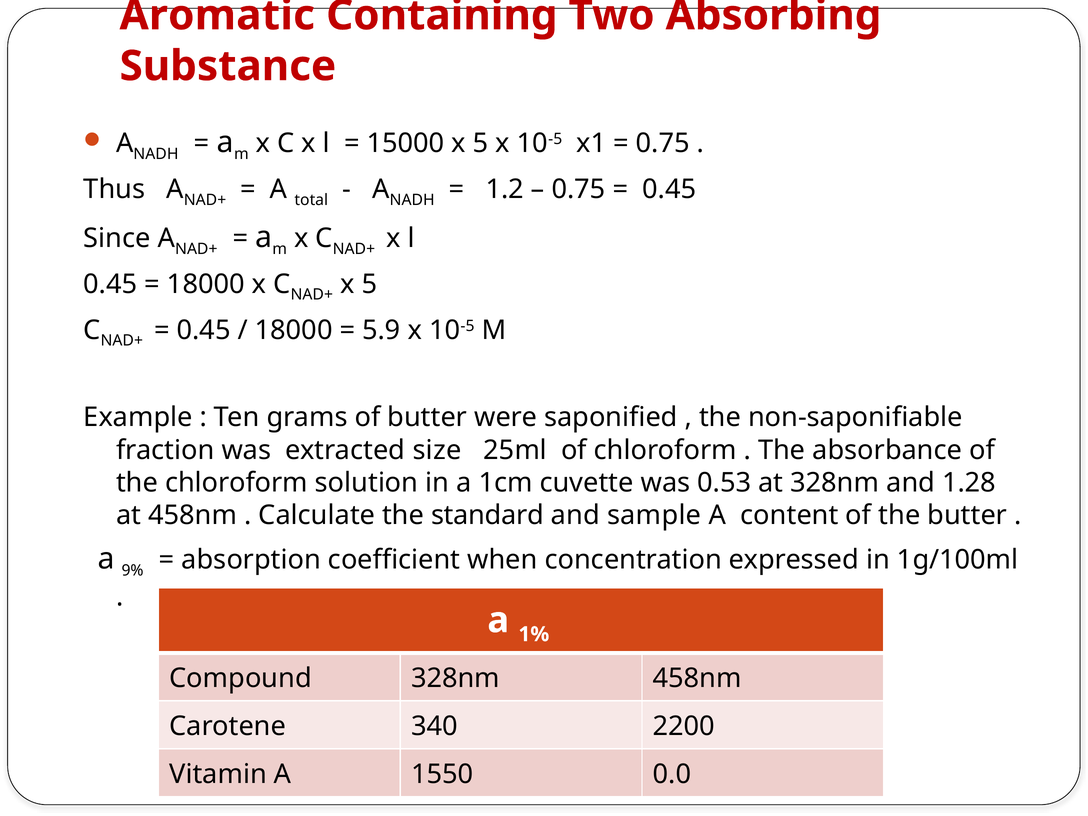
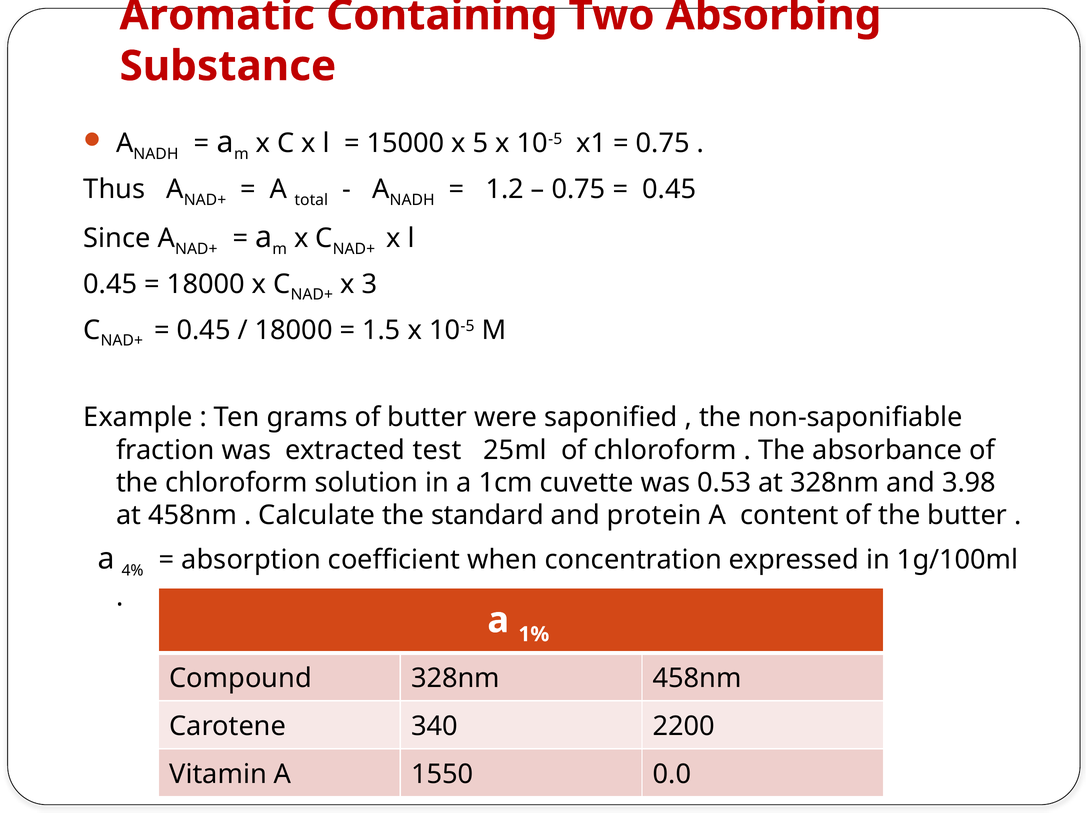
5 at (369, 284): 5 -> 3
5.9: 5.9 -> 1.5
size: size -> test
1.28: 1.28 -> 3.98
sample: sample -> protein
9%: 9% -> 4%
